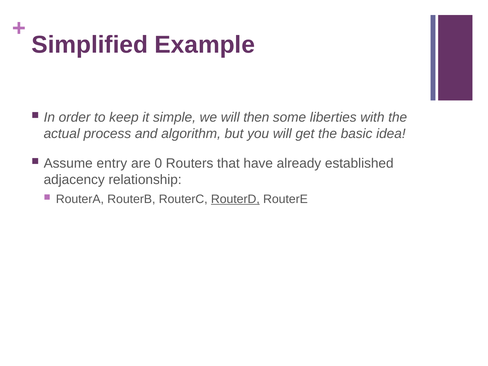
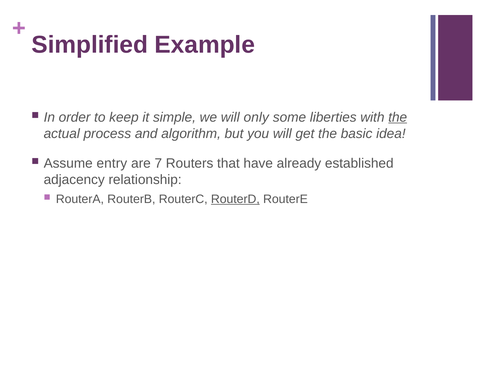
then: then -> only
the at (398, 117) underline: none -> present
0: 0 -> 7
